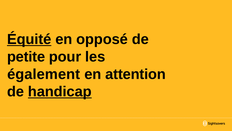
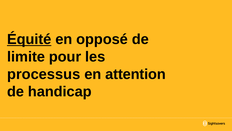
petite: petite -> limite
également: également -> processus
handicap underline: present -> none
